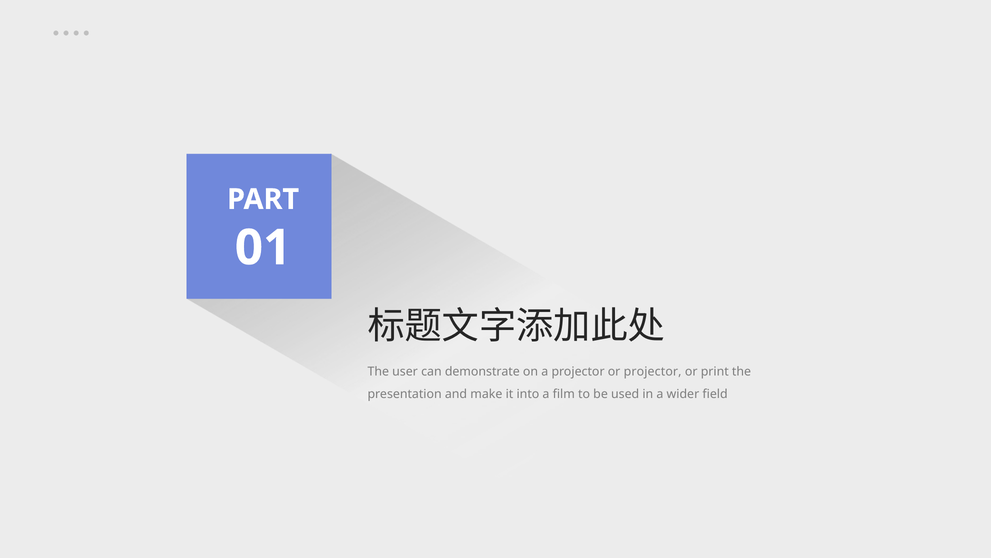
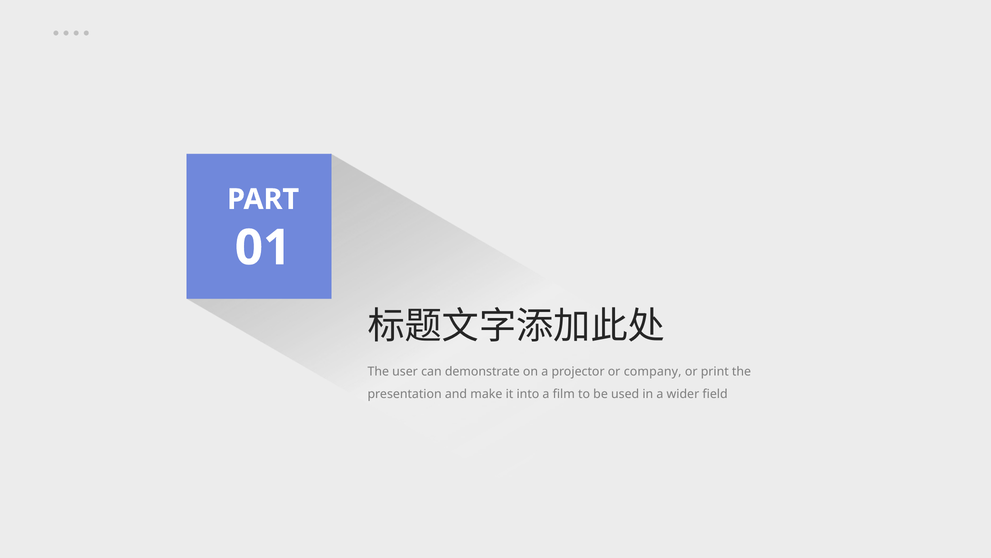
or projector: projector -> company
